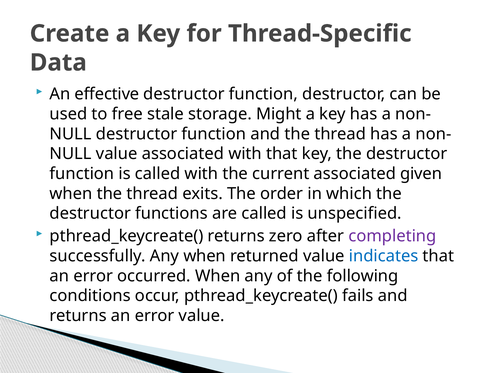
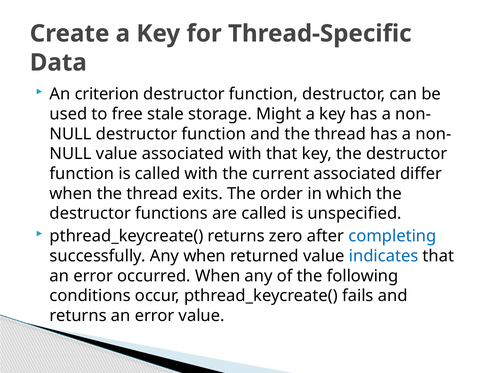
effective: effective -> criterion
given: given -> differ
completing colour: purple -> blue
